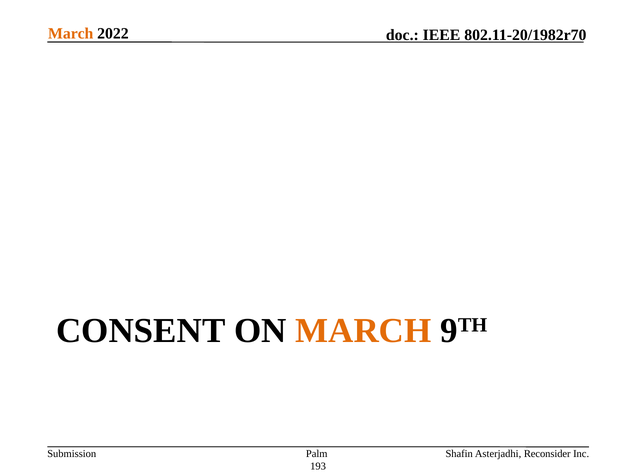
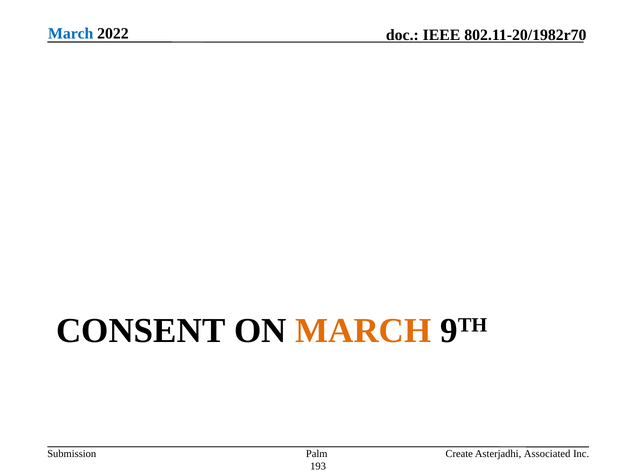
March at (71, 33) colour: orange -> blue
Shafin: Shafin -> Create
Reconsider: Reconsider -> Associated
